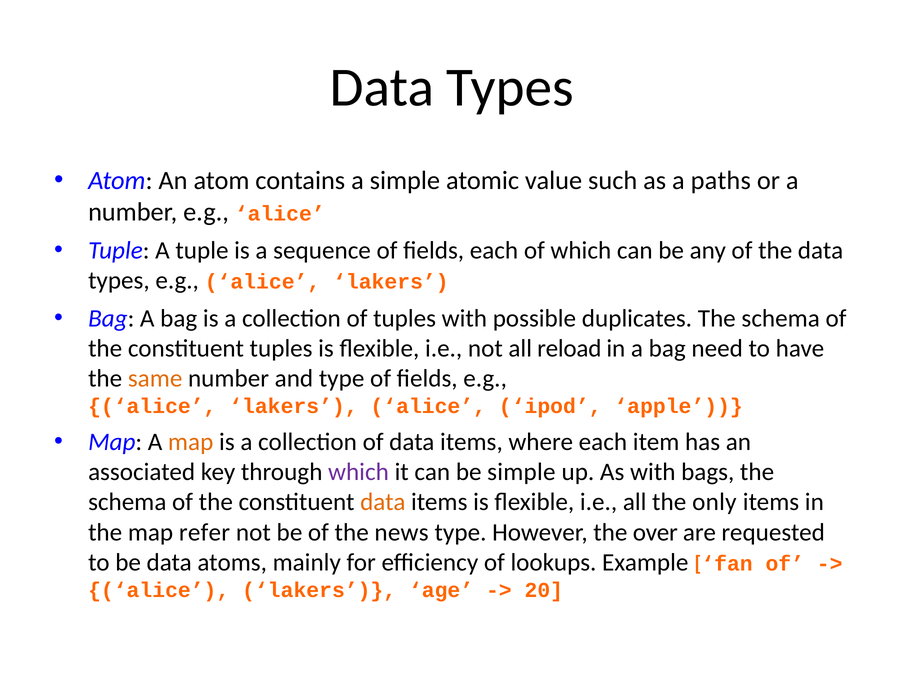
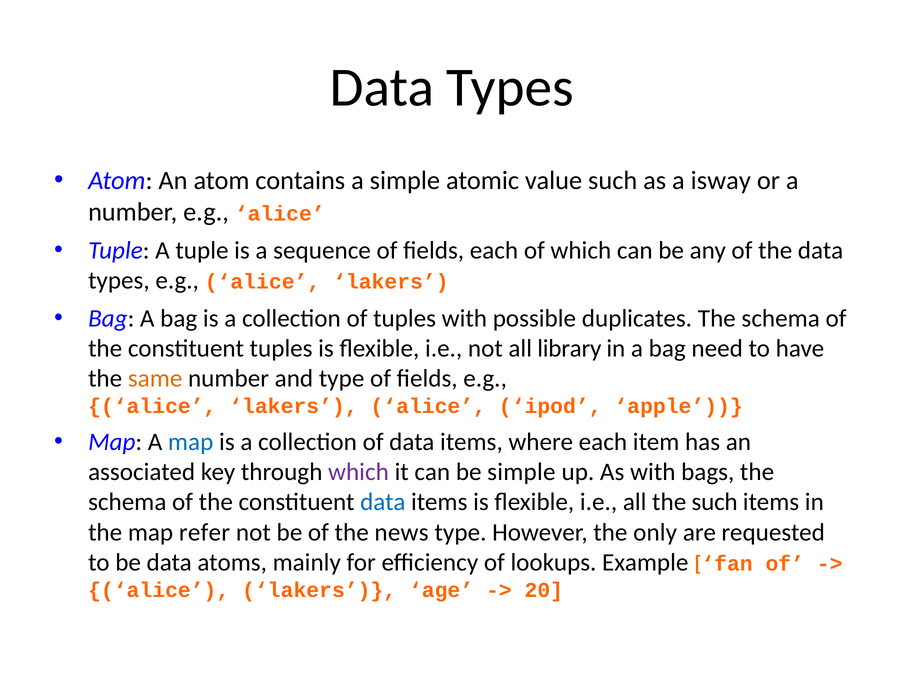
paths: paths -> isway
reload: reload -> library
map at (191, 442) colour: orange -> blue
data at (383, 502) colour: orange -> blue
the only: only -> such
over: over -> only
